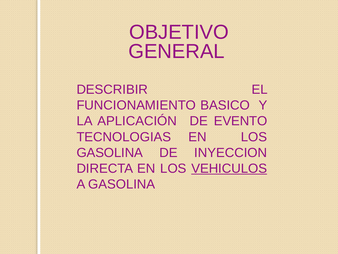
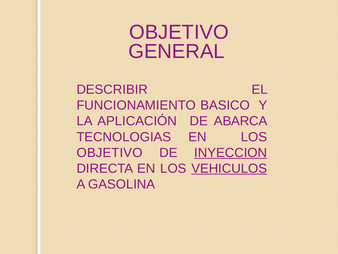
EVENTO: EVENTO -> ABARCA
GASOLINA at (110, 152): GASOLINA -> OBJETIVO
INYECCION underline: none -> present
